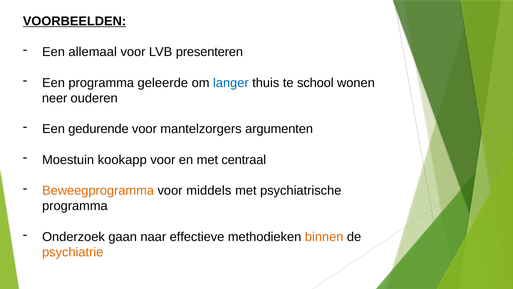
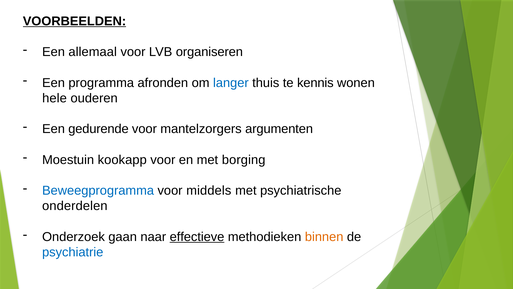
presenteren: presenteren -> organiseren
geleerde: geleerde -> afronden
school: school -> kennis
neer: neer -> hele
centraal: centraal -> borging
Beweegprogramma colour: orange -> blue
programma at (75, 206): programma -> onderdelen
effectieve underline: none -> present
psychiatrie colour: orange -> blue
